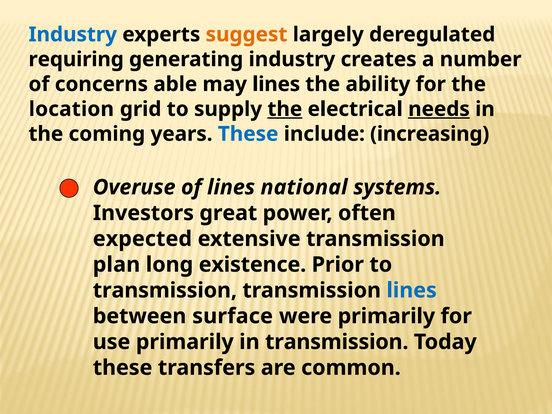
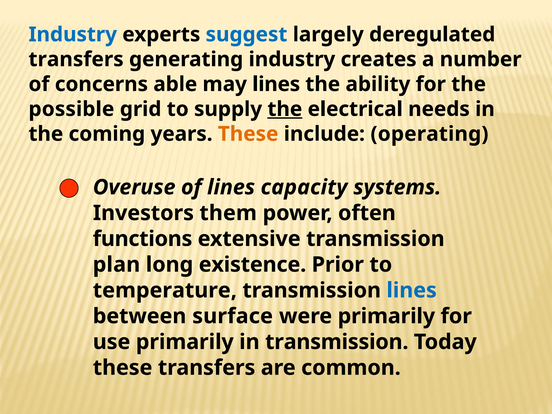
suggest colour: orange -> blue
requiring at (76, 59): requiring -> transfers
location: location -> possible
needs underline: present -> none
These at (248, 134) colour: blue -> orange
increasing: increasing -> operating
national: national -> capacity
great: great -> them
expected: expected -> functions
transmission at (165, 290): transmission -> temperature
